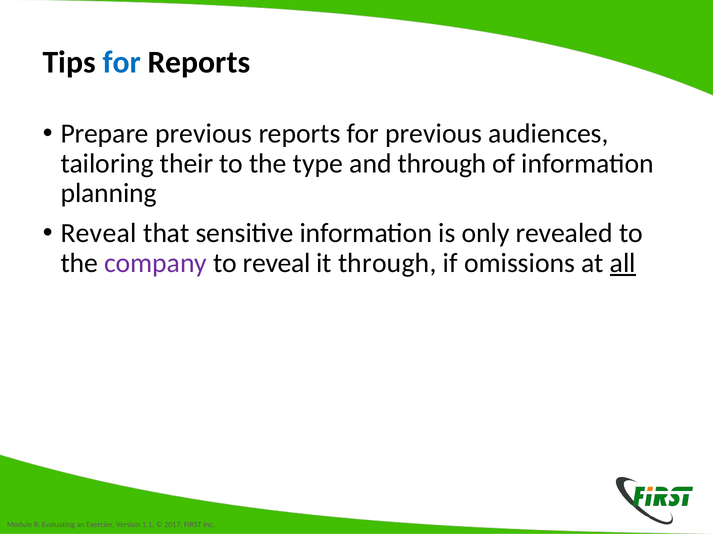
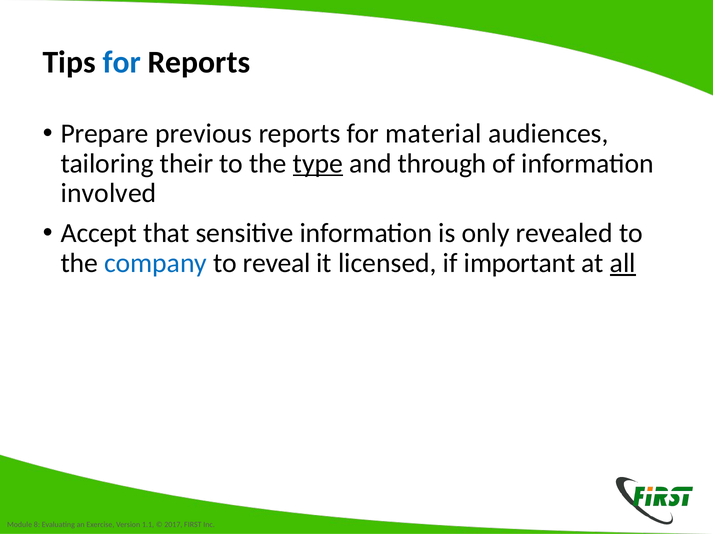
for previous: previous -> material
type underline: none -> present
planning: planning -> involved
Reveal at (99, 233): Reveal -> Accept
company colour: purple -> blue
it through: through -> licensed
omissions: omissions -> important
